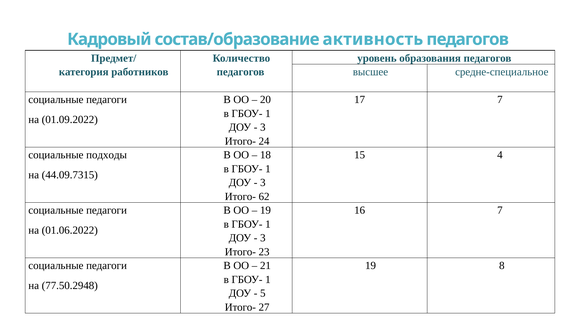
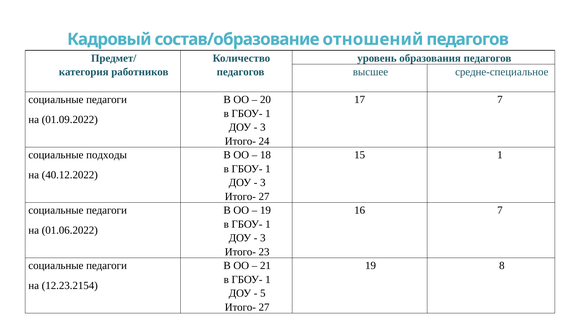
активность: активность -> отношений
15 4: 4 -> 1
44.09.7315: 44.09.7315 -> 40.12.2022
62 at (264, 197): 62 -> 27
77.50.2948: 77.50.2948 -> 12.23.2154
